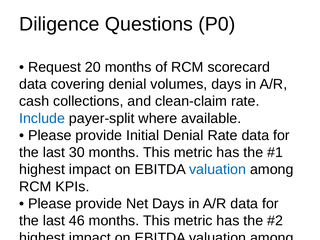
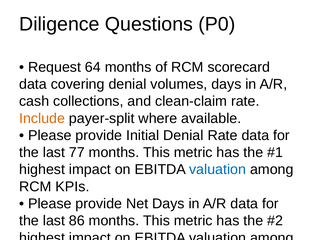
20: 20 -> 64
Include colour: blue -> orange
30: 30 -> 77
46: 46 -> 86
